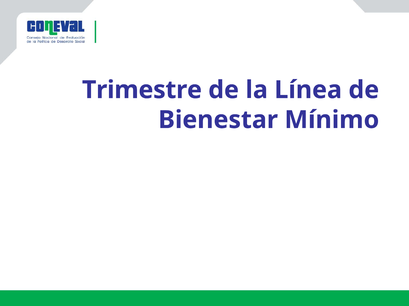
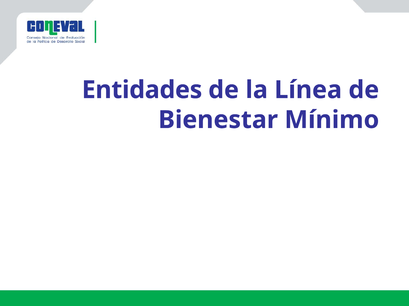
Trimestre: Trimestre -> Entidades
